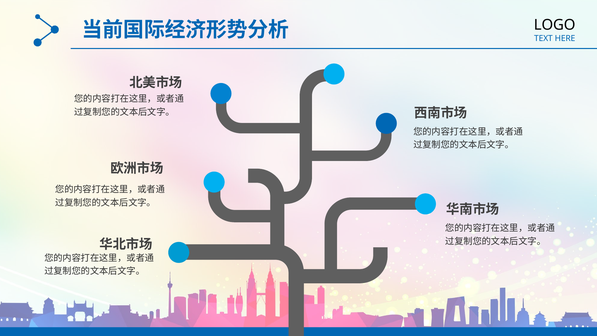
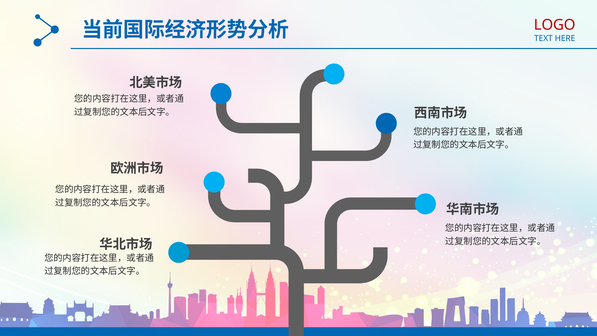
LOGO colour: black -> red
